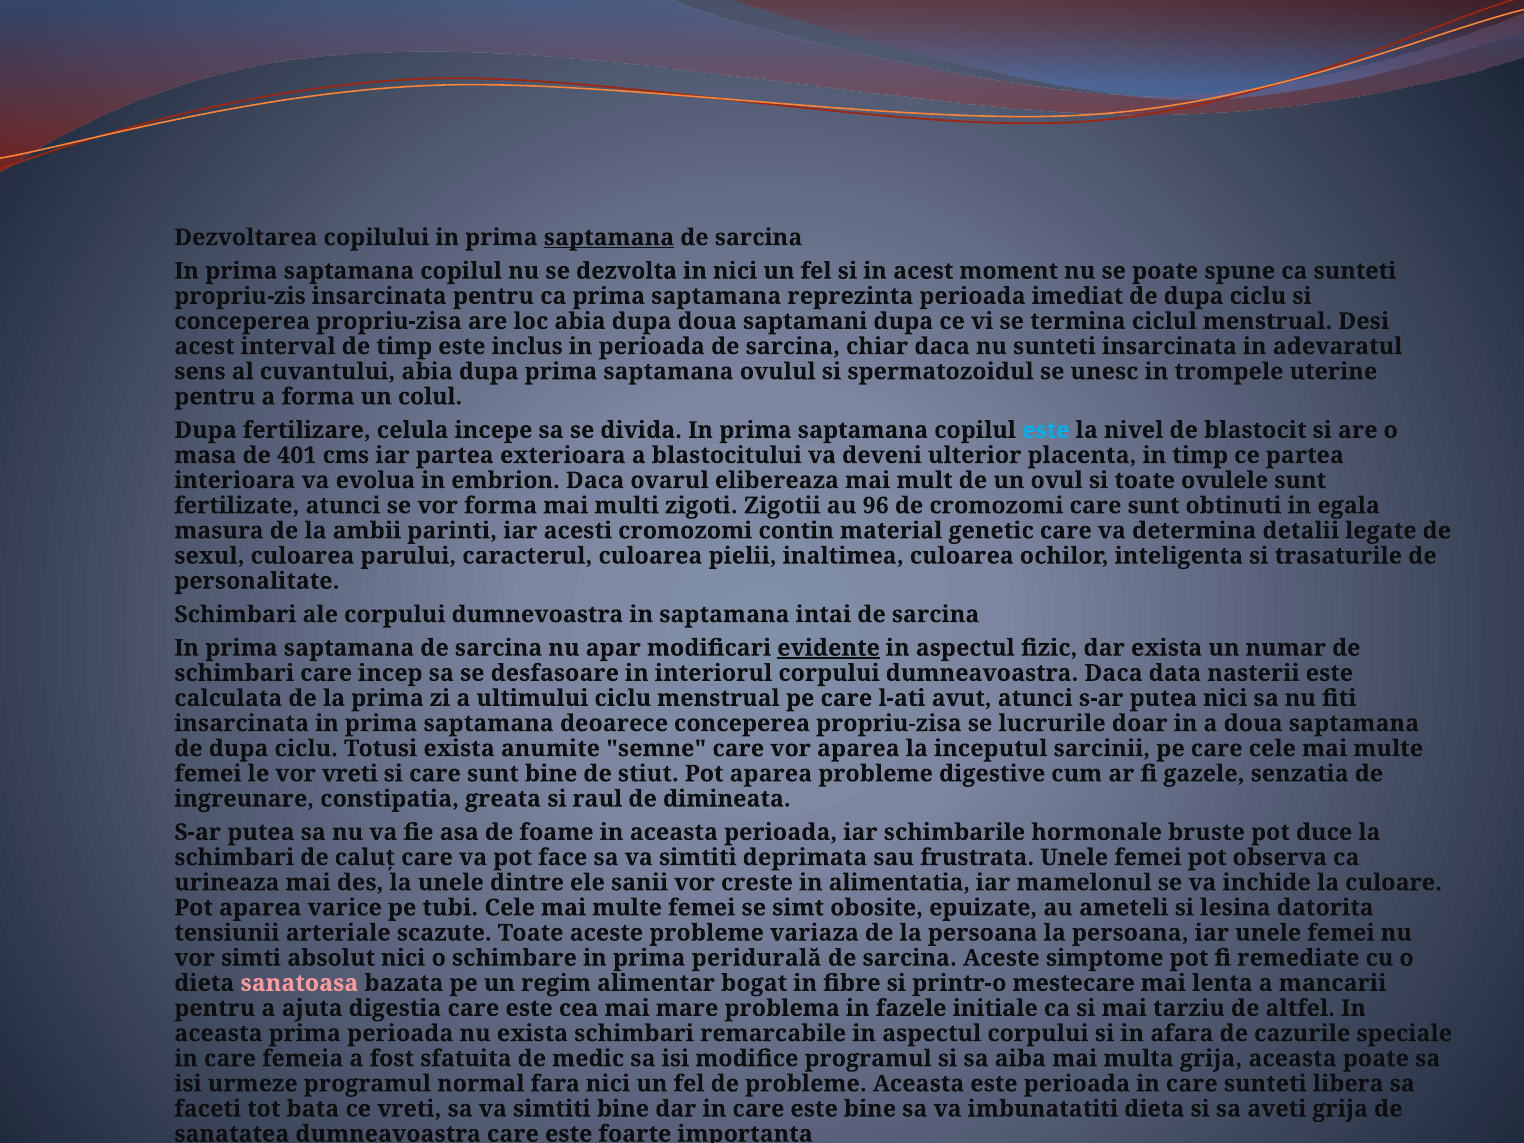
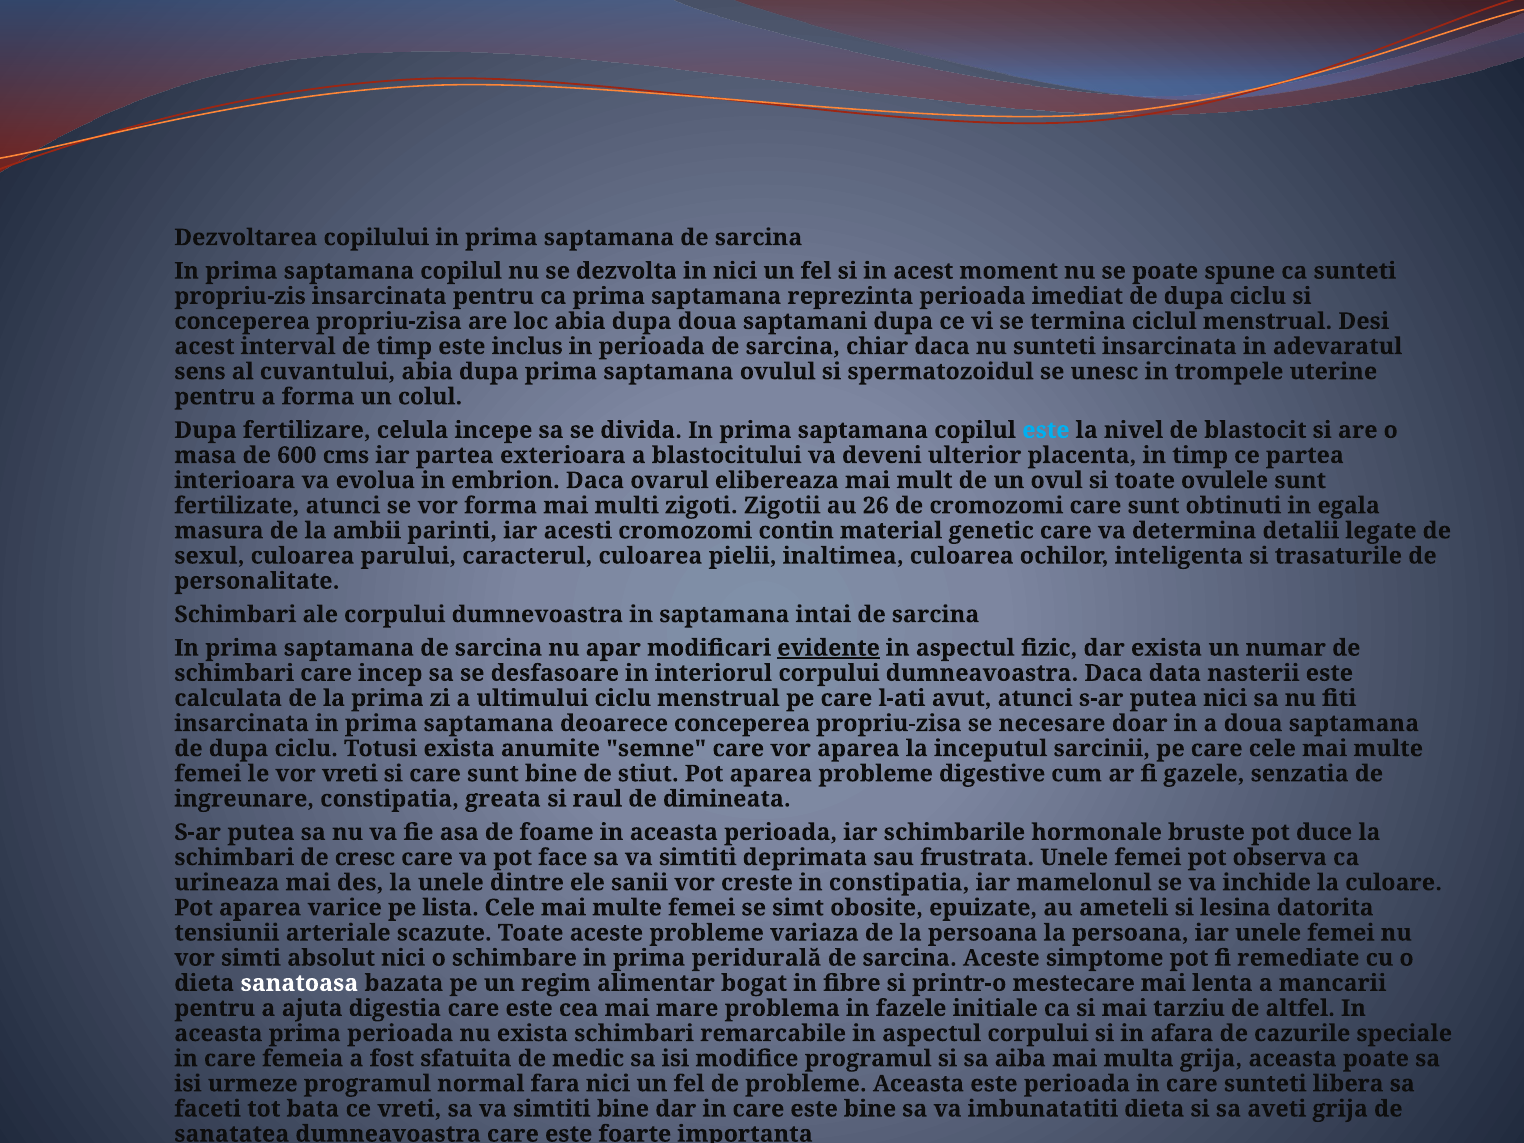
saptamana at (609, 238) underline: present -> none
401: 401 -> 600
96: 96 -> 26
lucrurile: lucrurile -> necesare
caluţ: caluţ -> cresc
in alimentatia: alimentatia -> constipatia
tubi: tubi -> lista
sanatoasa colour: pink -> white
